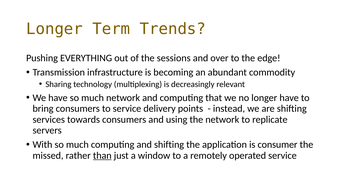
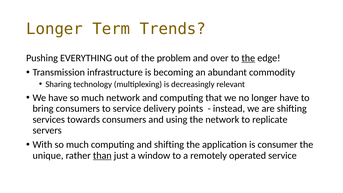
sessions: sessions -> problem
the at (248, 58) underline: none -> present
missed: missed -> unique
